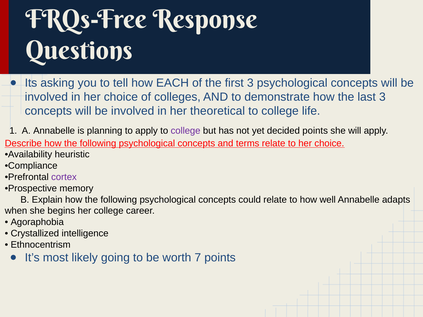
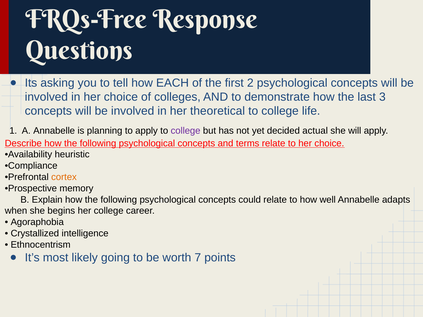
first 3: 3 -> 2
decided points: points -> actual
cortex colour: purple -> orange
